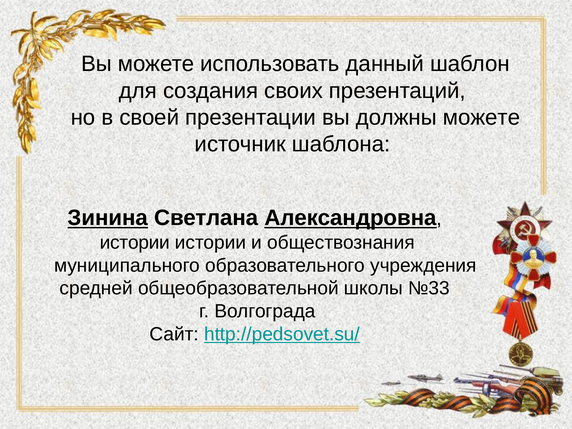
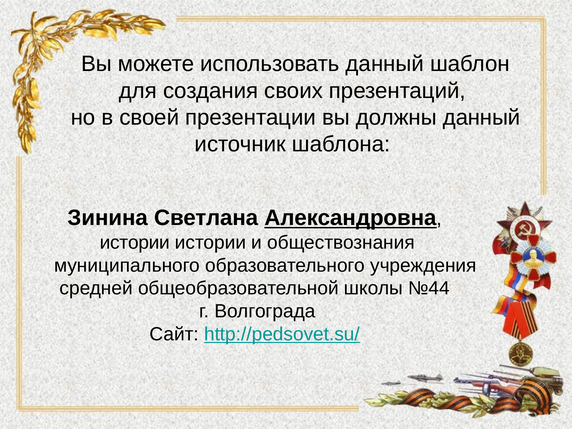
должны можете: можете -> данный
Зинина underline: present -> none
№33: №33 -> №44
